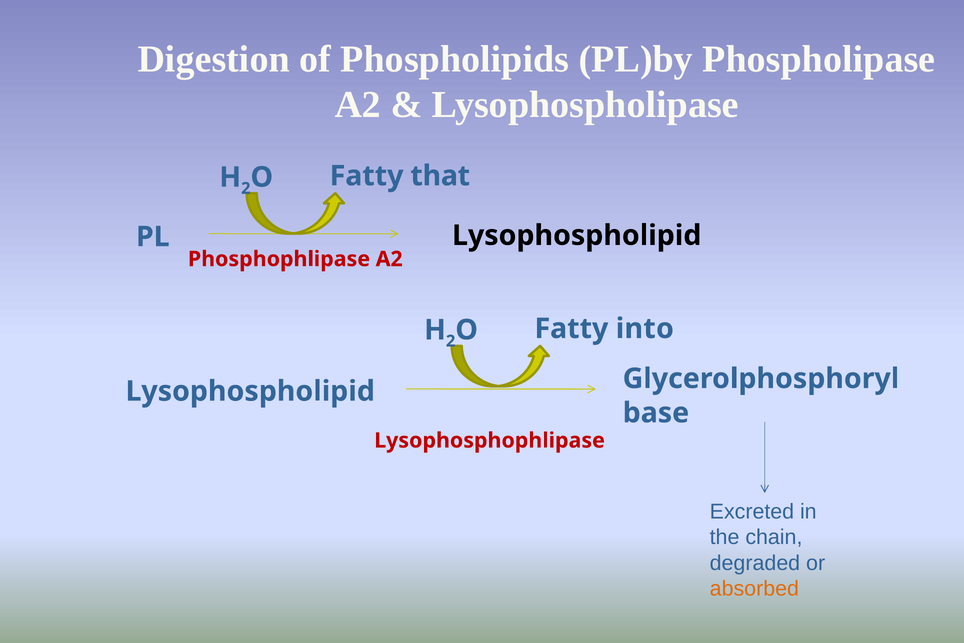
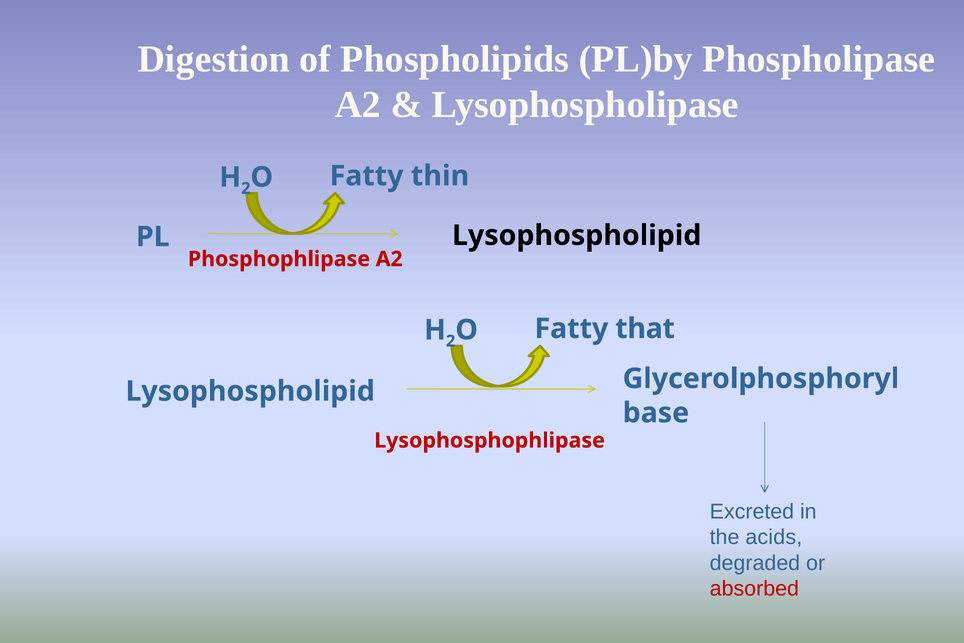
that: that -> thin
into: into -> that
chain: chain -> acids
absorbed colour: orange -> red
